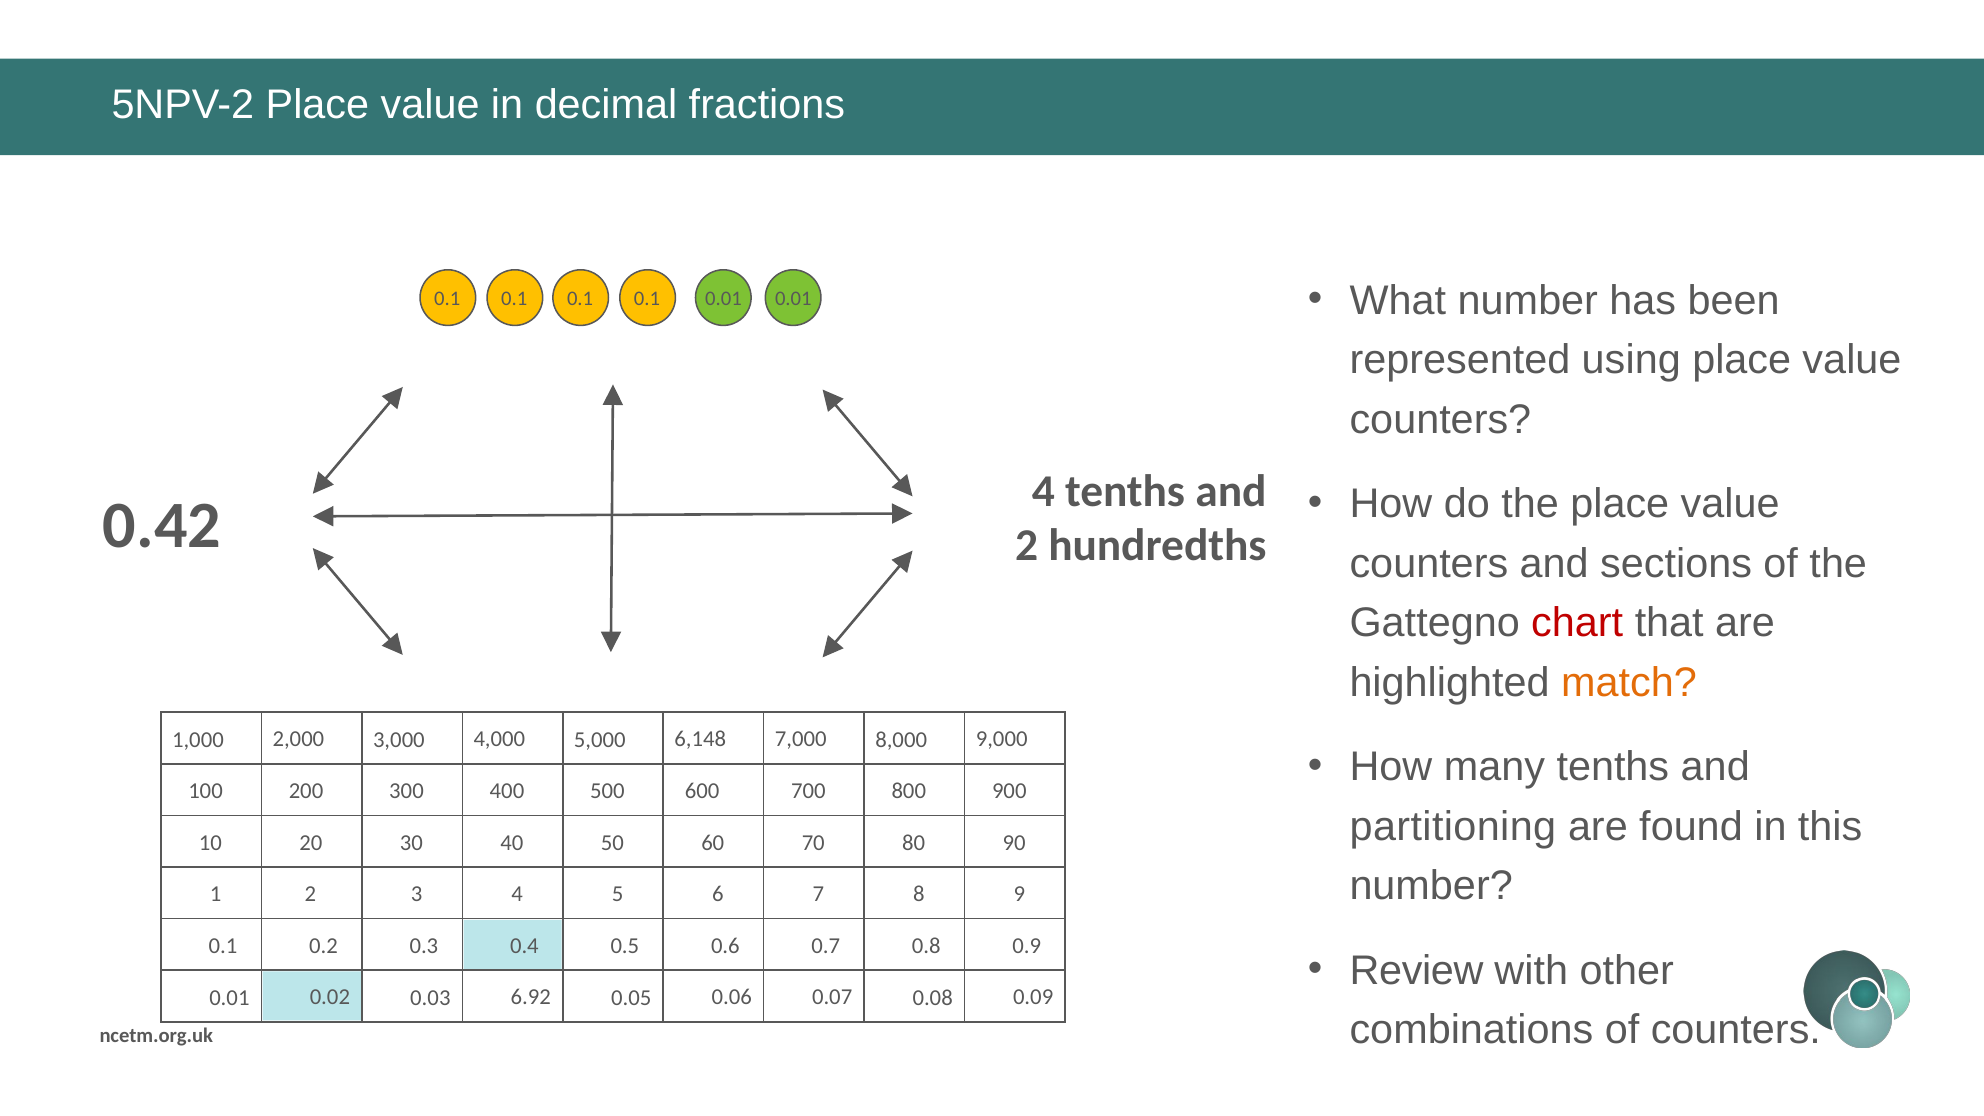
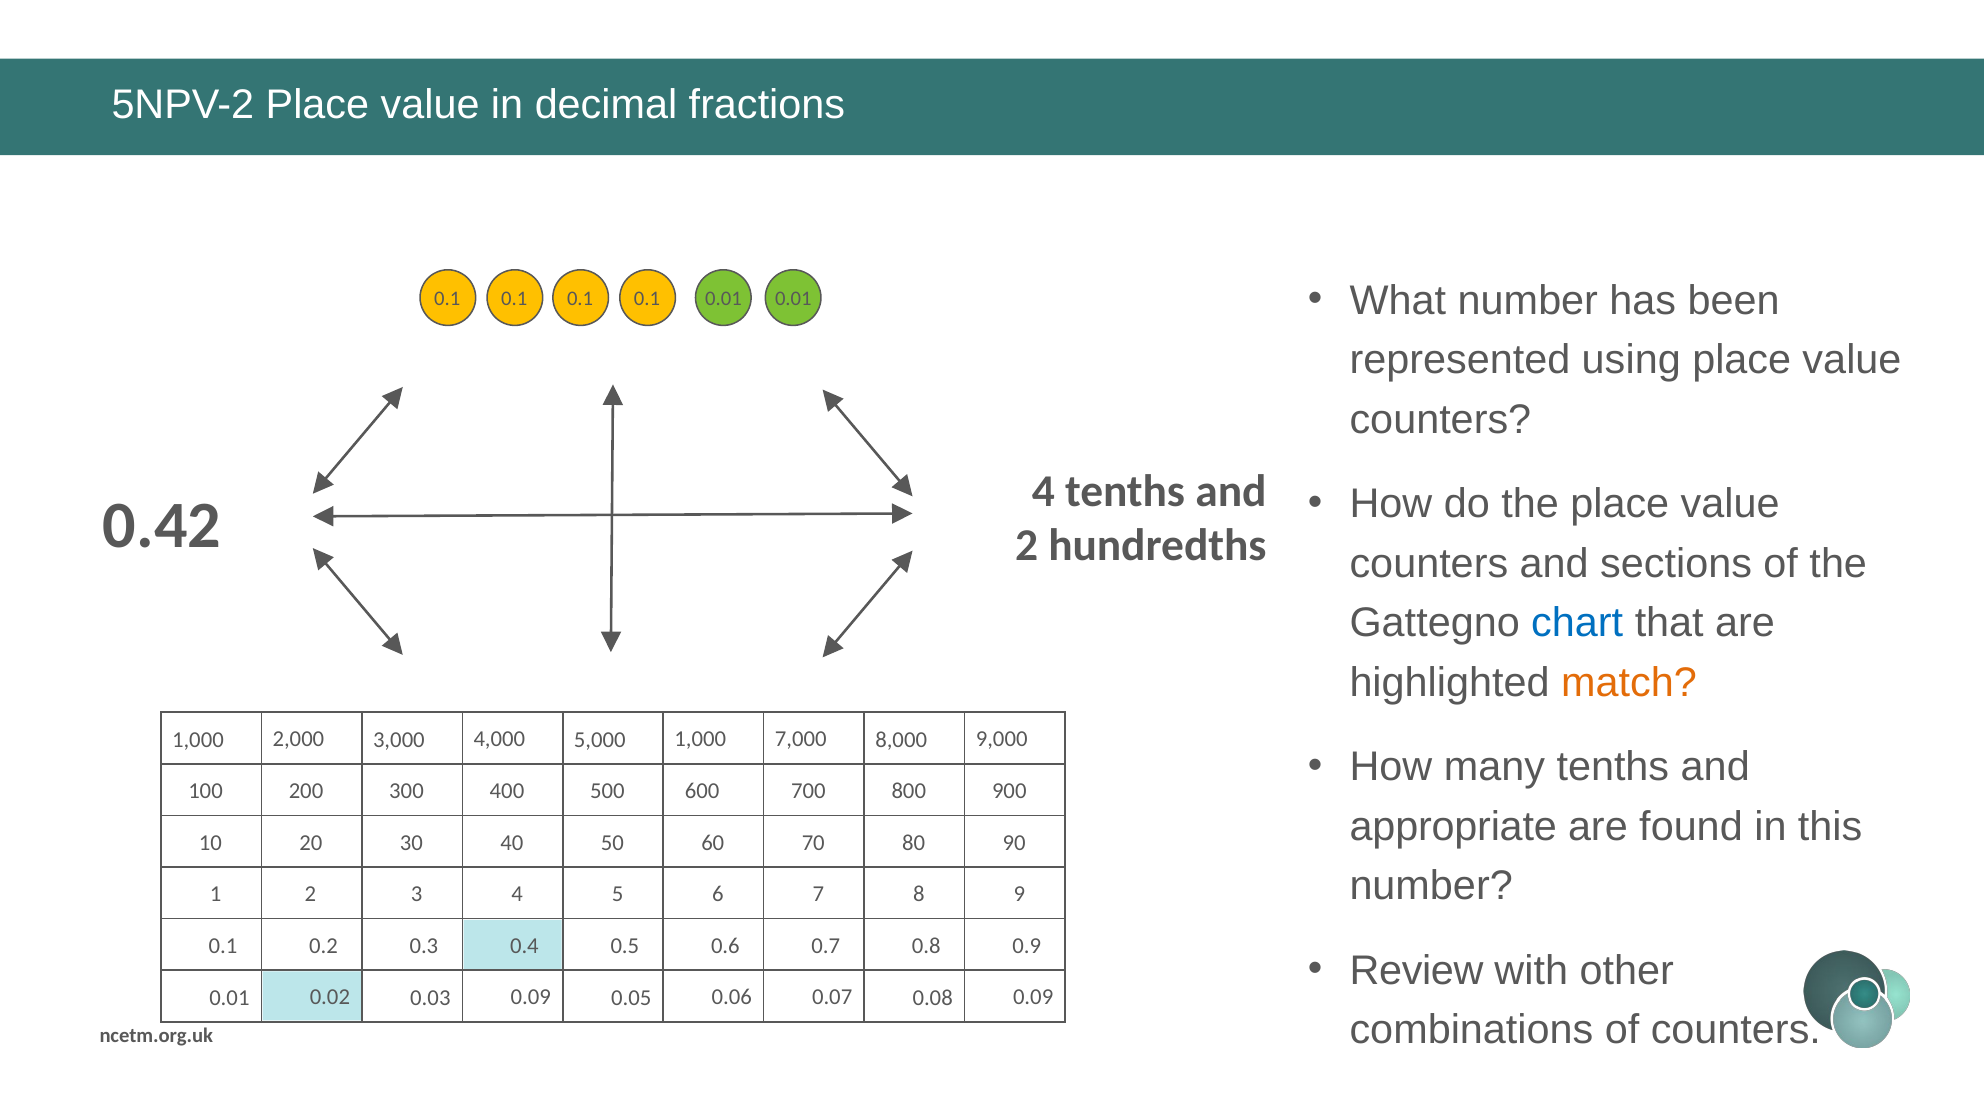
chart colour: red -> blue
6,148 at (700, 739): 6,148 -> 1,000
partitioning: partitioning -> appropriate
6.92 at (531, 997): 6.92 -> 0.09
